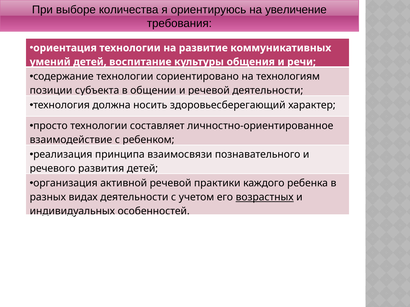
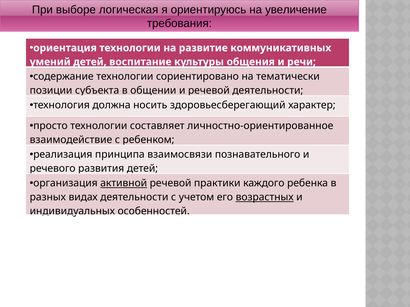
количества: количества -> логическая
технологиям: технологиям -> тематически
активной underline: none -> present
